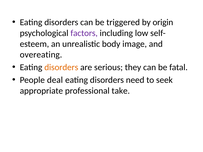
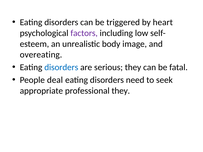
origin: origin -> heart
disorders at (61, 67) colour: orange -> blue
professional take: take -> they
